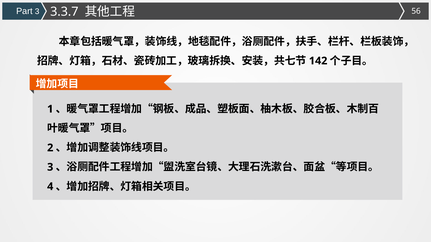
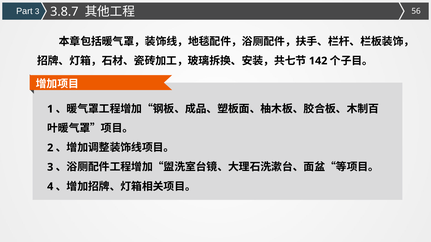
3.3.7: 3.3.7 -> 3.8.7
